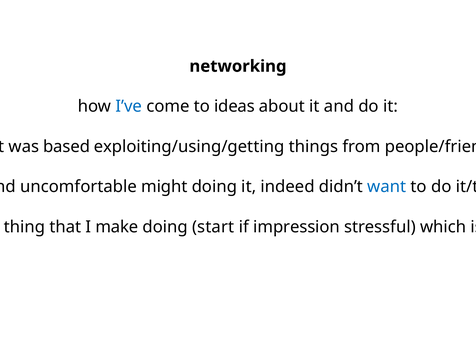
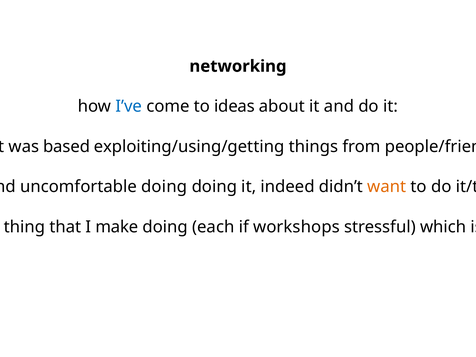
uncomfortable might: might -> doing
want colour: blue -> orange
start: start -> each
impression: impression -> workshops
